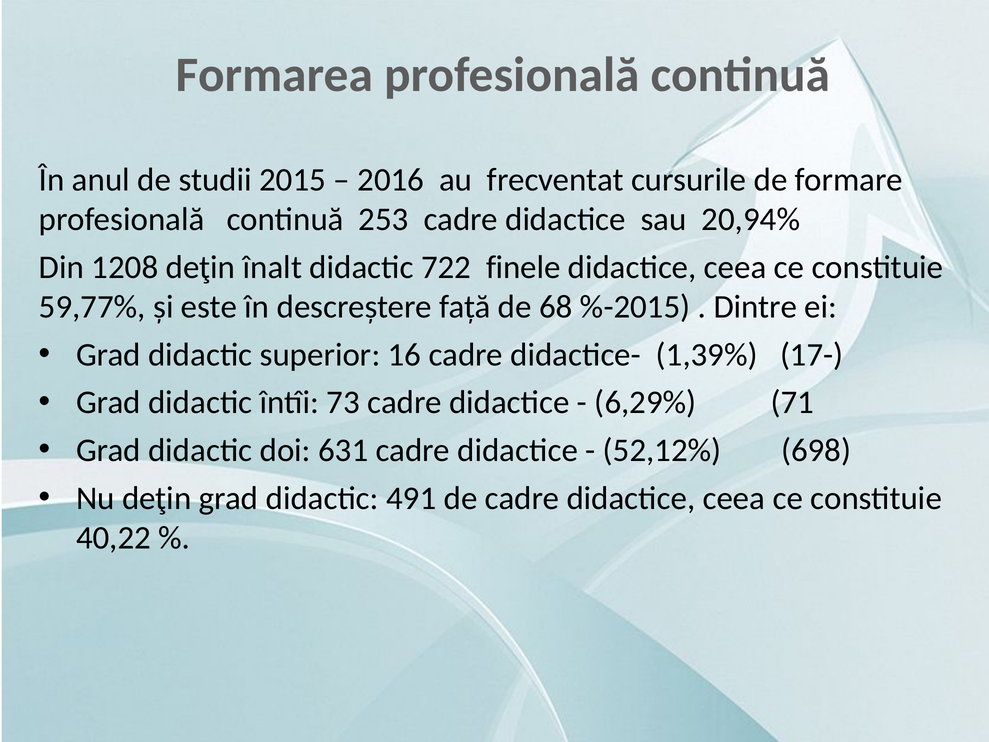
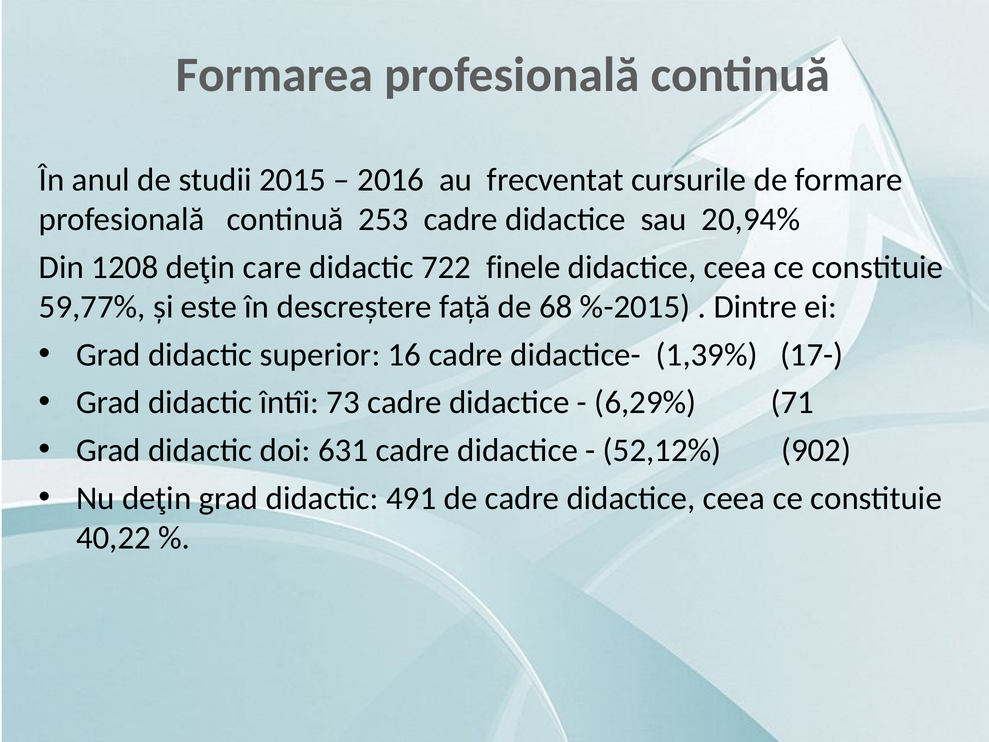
înalt: înalt -> care
698: 698 -> 902
